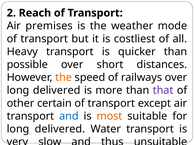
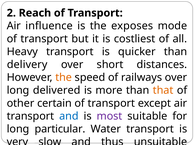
premises: premises -> influence
weather: weather -> exposes
possible: possible -> delivery
that colour: purple -> orange
most colour: orange -> purple
delivered at (60, 129): delivered -> particular
